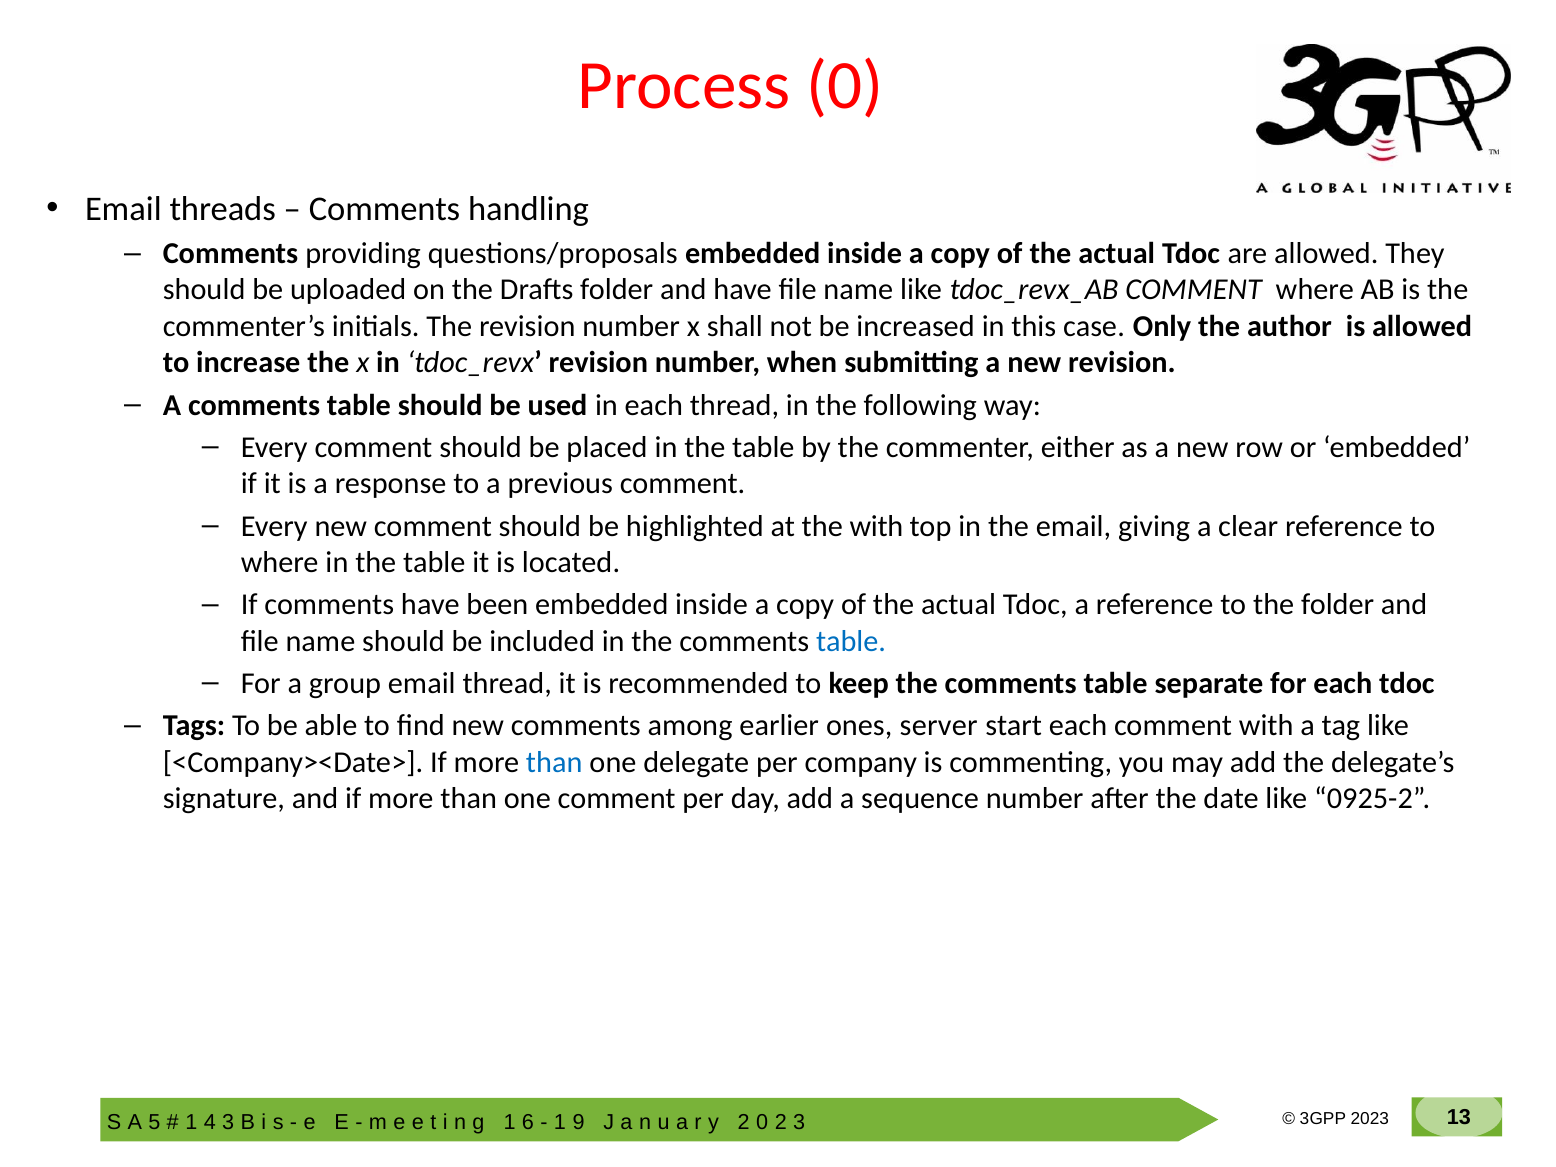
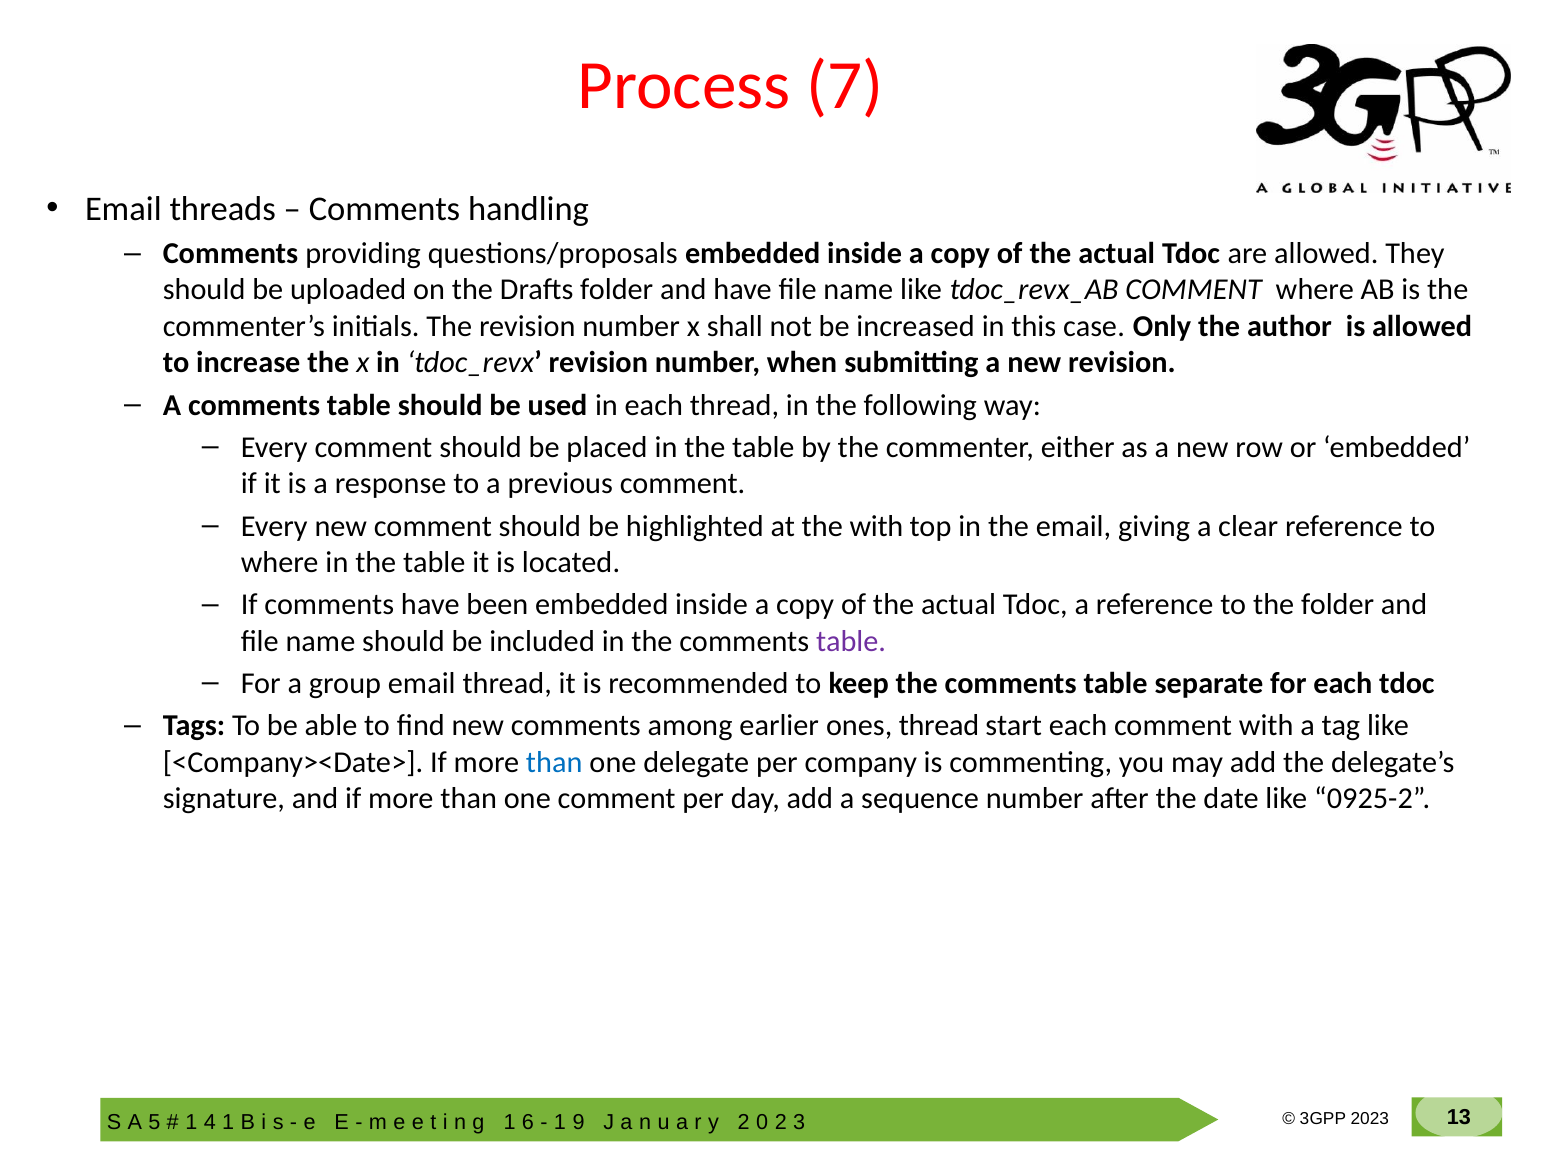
Process 0: 0 -> 7
table at (851, 641) colour: blue -> purple
ones server: server -> thread
3 at (228, 1122): 3 -> 1
